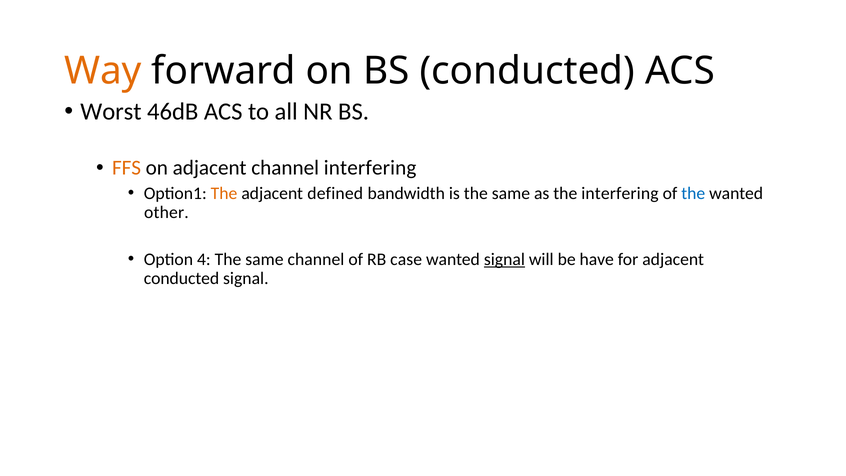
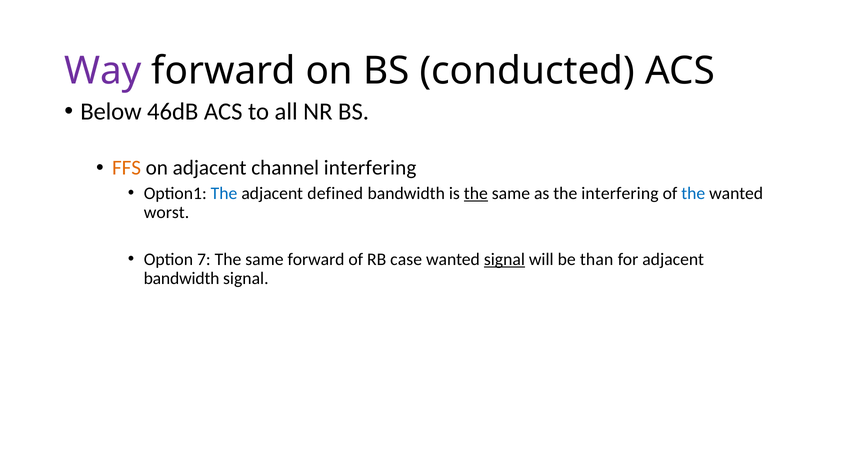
Way colour: orange -> purple
Worst: Worst -> Below
The at (224, 193) colour: orange -> blue
the at (476, 193) underline: none -> present
other: other -> worst
4: 4 -> 7
same channel: channel -> forward
have: have -> than
conducted at (182, 278): conducted -> bandwidth
